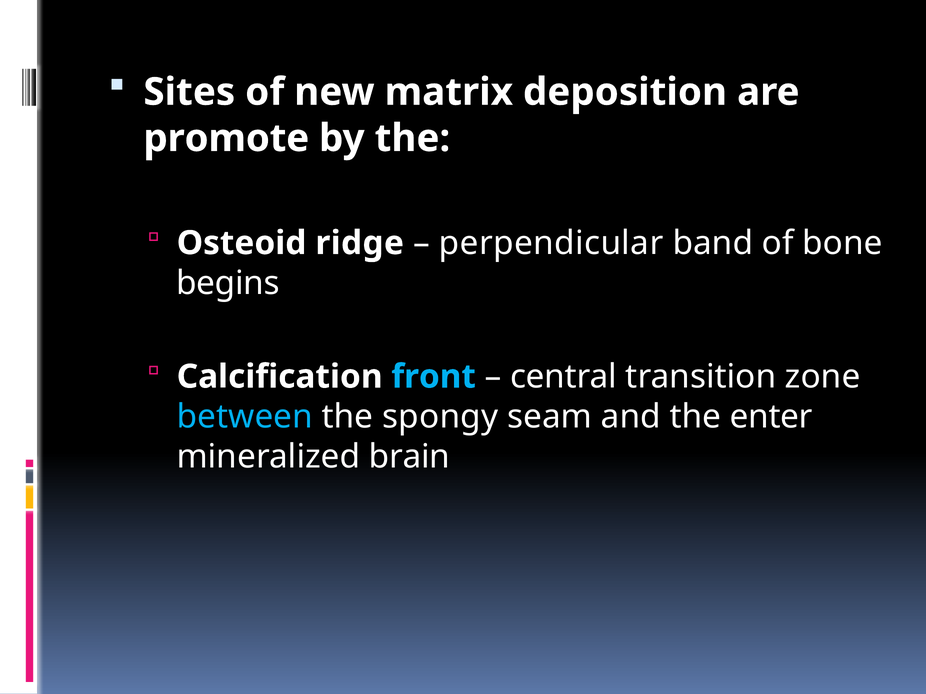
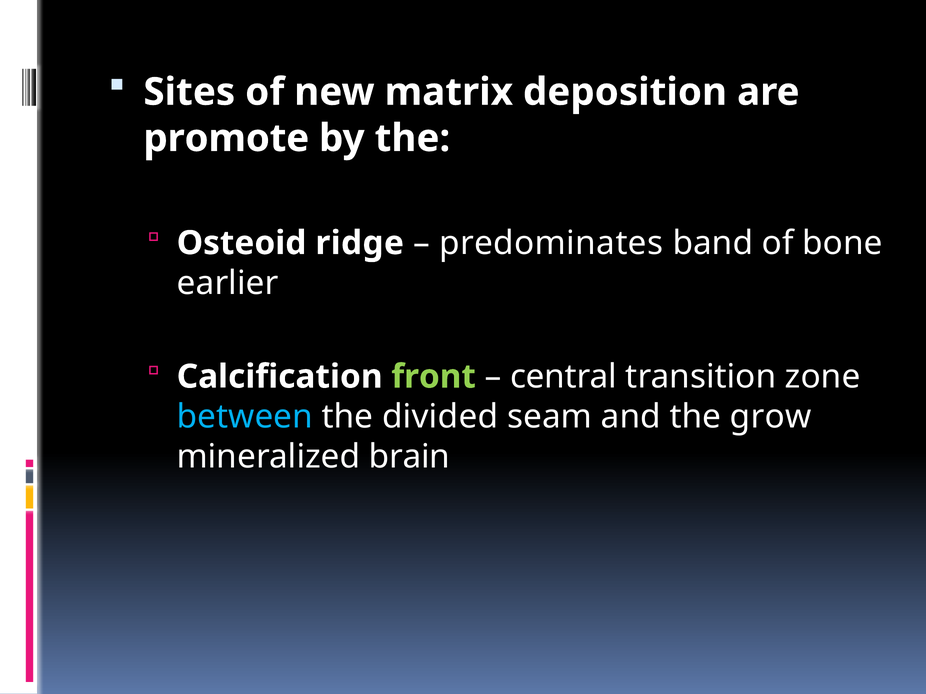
perpendicular: perpendicular -> predominates
begins: begins -> earlier
front colour: light blue -> light green
spongy: spongy -> divided
enter: enter -> grow
